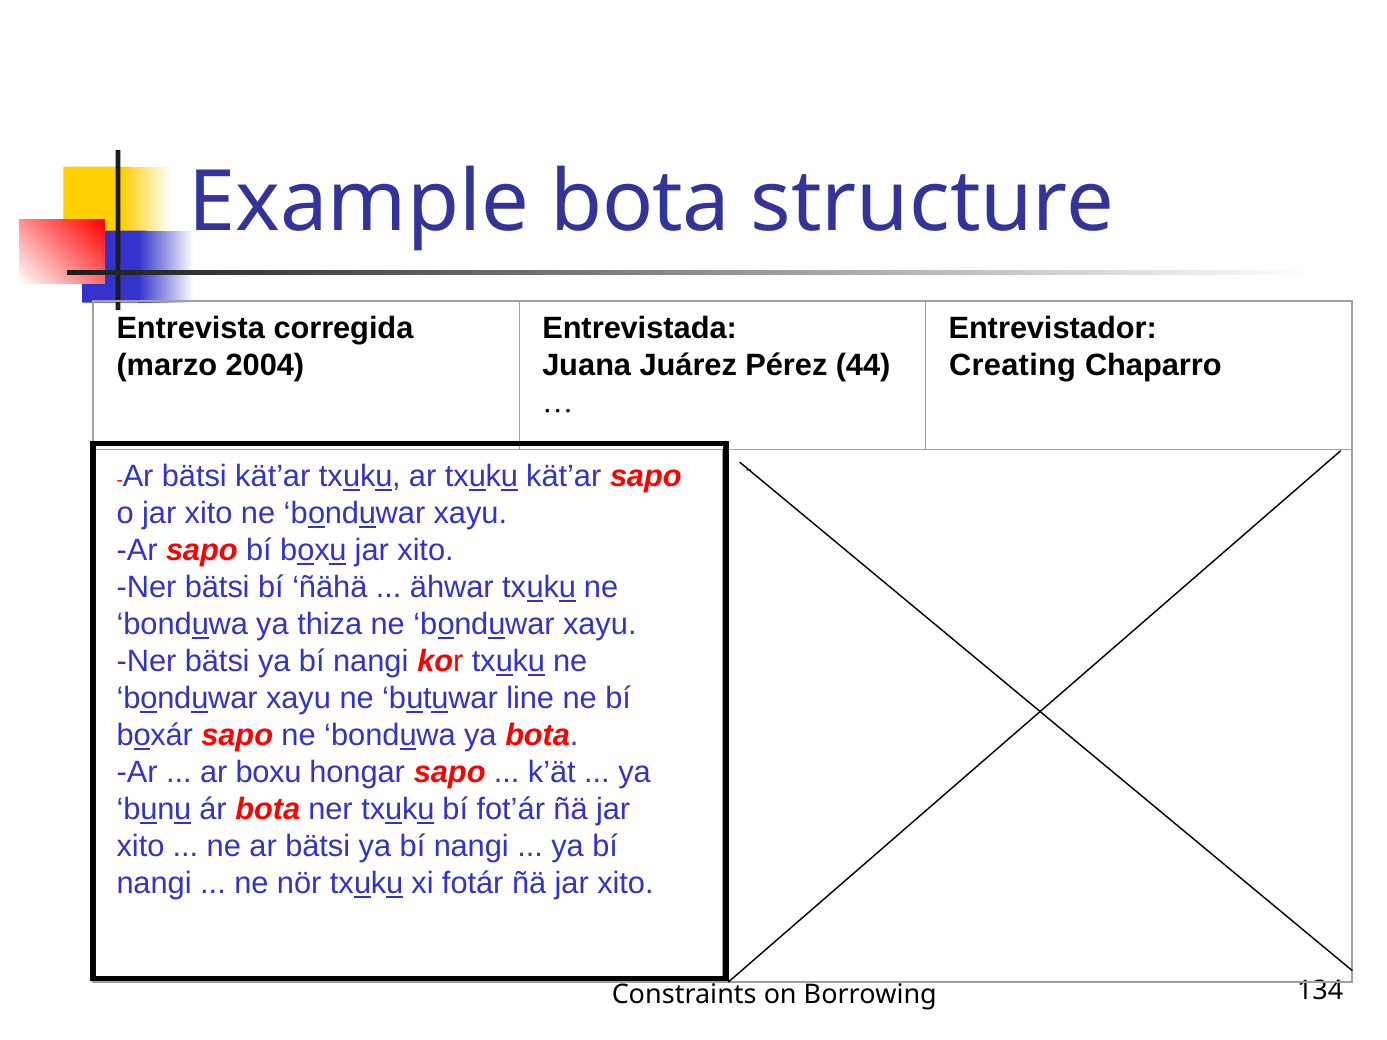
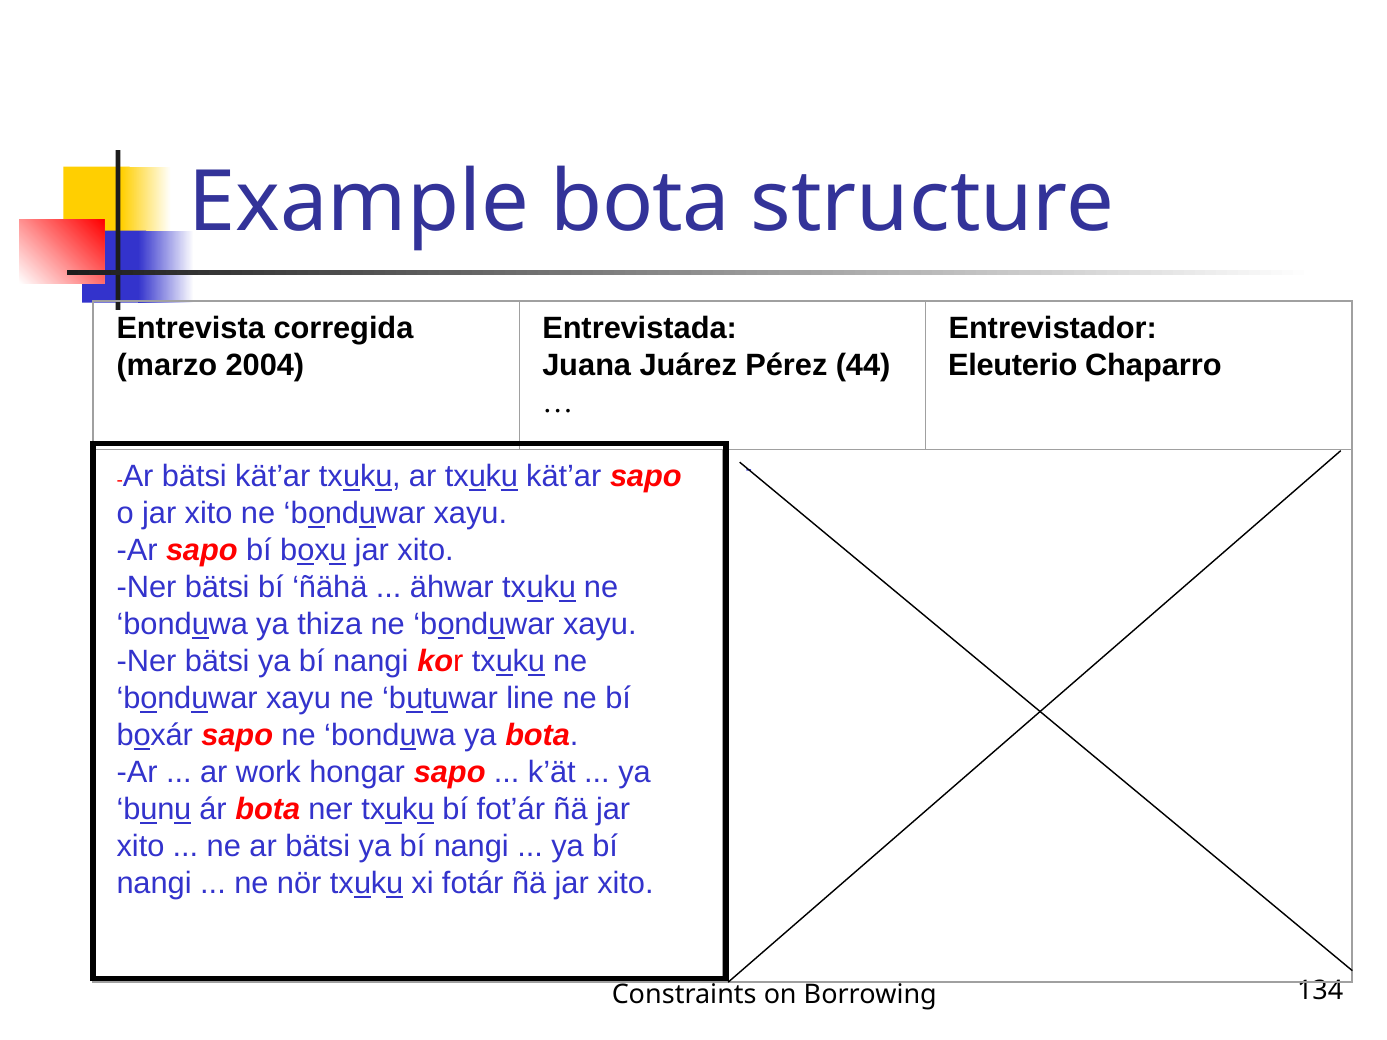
Creating: Creating -> Eleuterio
ar boxu: boxu -> work
